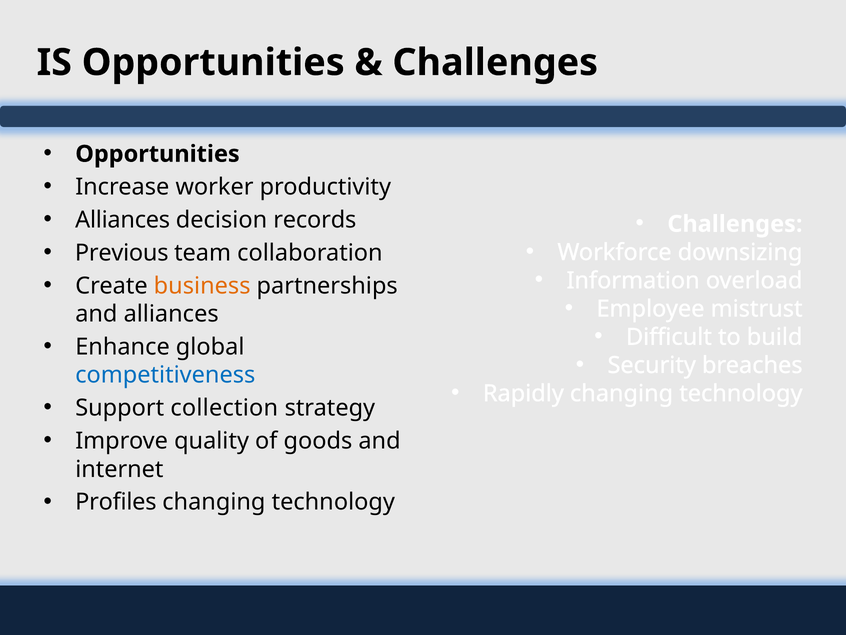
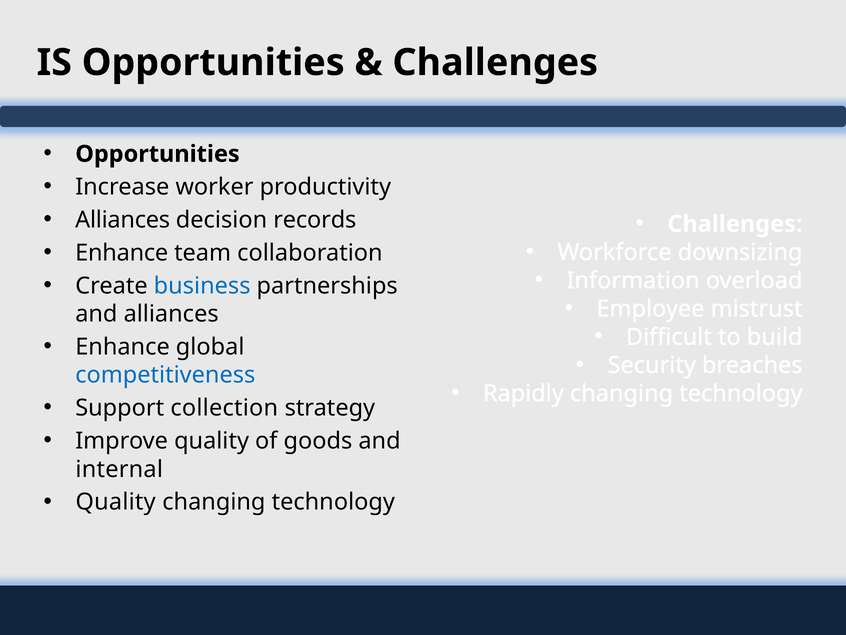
Previous at (122, 253): Previous -> Enhance
business colour: orange -> blue
internet: internet -> internal
Profiles at (116, 502): Profiles -> Quality
